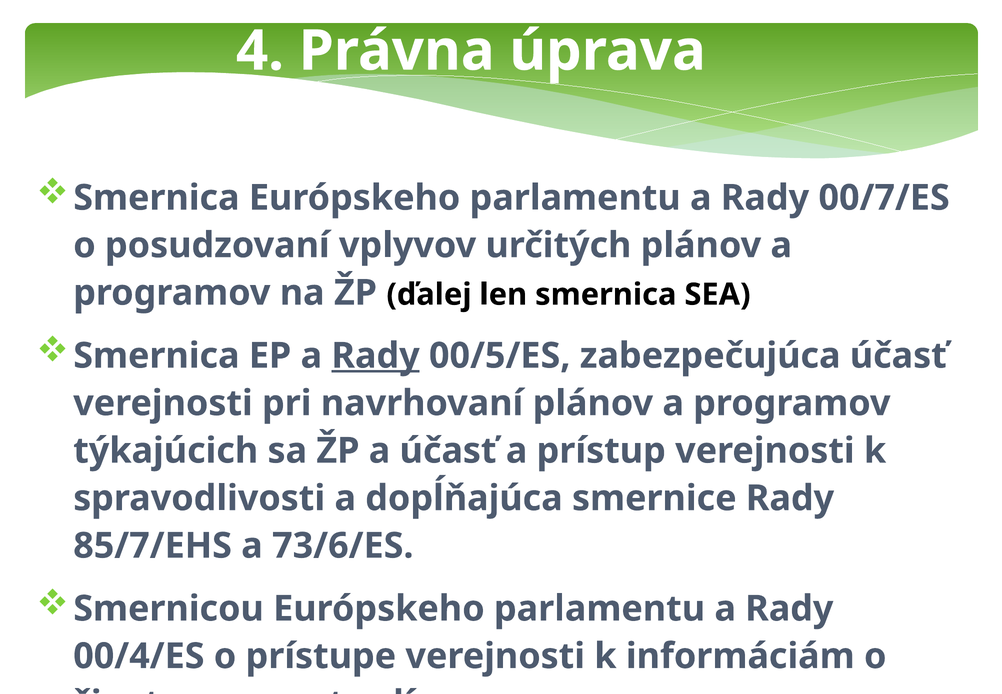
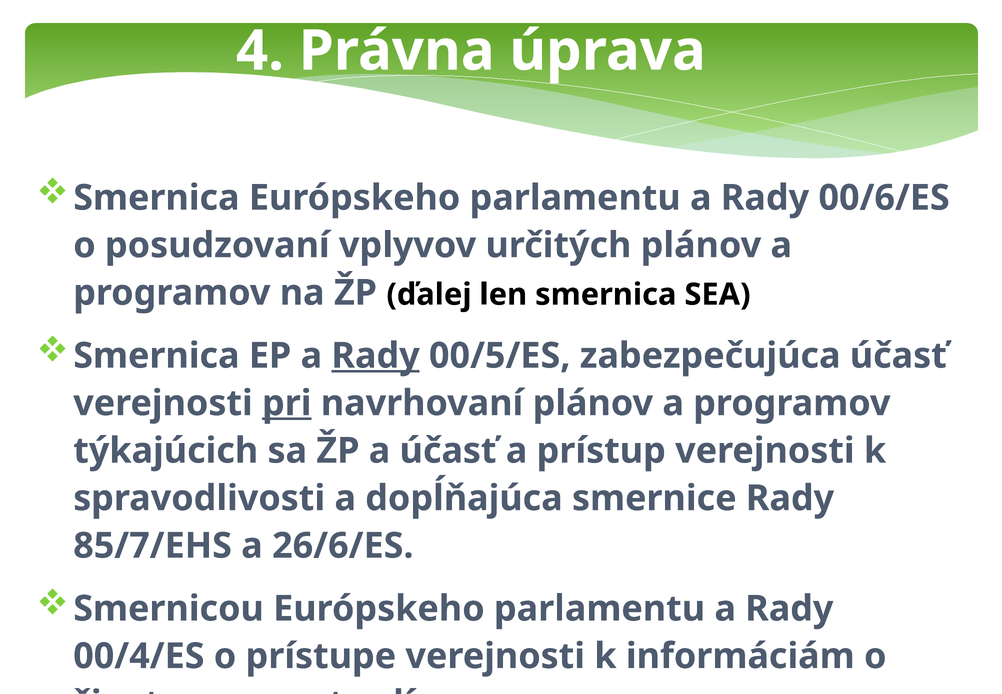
00/7/ES: 00/7/ES -> 00/6/ES
pri underline: none -> present
73/6/ES: 73/6/ES -> 26/6/ES
